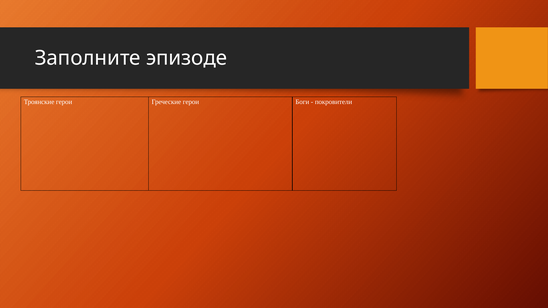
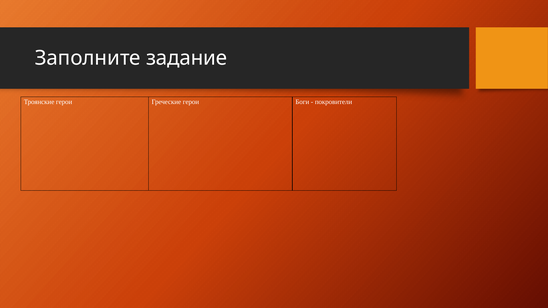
эпизоде: эпизоде -> задание
